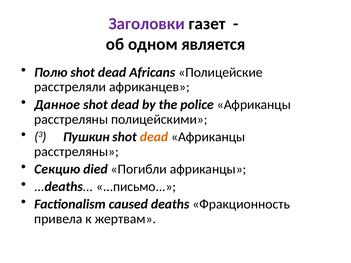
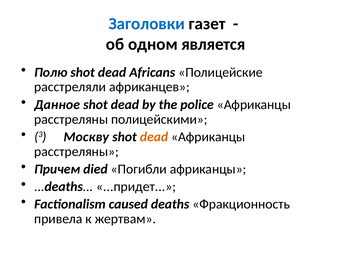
Заголовки colour: purple -> blue
Пушкин: Пушкин -> Москву
Секцию: Секцию -> Причем
...письмо: ...письмо -> ...придет
